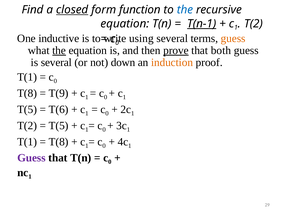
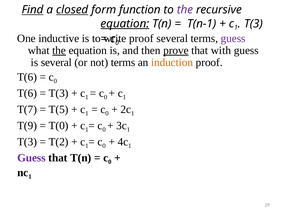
Find underline: none -> present
the at (185, 10) colour: blue -> purple
equation at (125, 24) underline: none -> present
T(n-1 underline: present -> none
T(2 at (253, 24): T(2 -> T(3
using at (141, 38): using -> proof
guess at (233, 38) colour: orange -> purple
both: both -> with
not down: down -> terms
T(1 at (27, 77): T(1 -> T(6
T(8 at (27, 93): T(8 -> T(6
T(9 at (59, 93): T(9 -> T(3
T(5 at (27, 110): T(5 -> T(7
T(6: T(6 -> T(5
T(2 at (27, 126): T(2 -> T(9
T(5 at (59, 126): T(5 -> T(0
T(1 at (27, 142): T(1 -> T(3
T(8 at (59, 142): T(8 -> T(2
